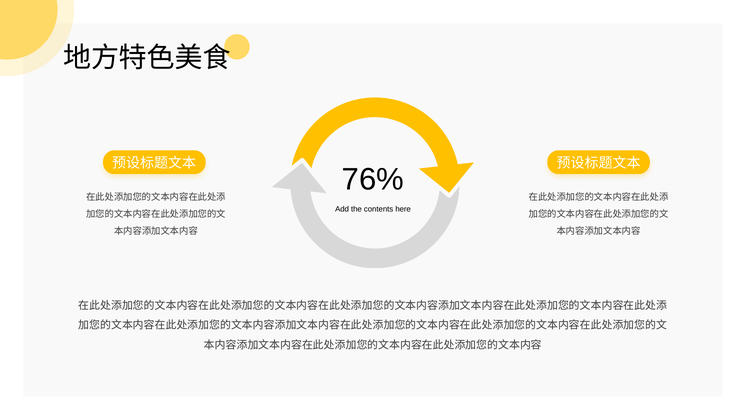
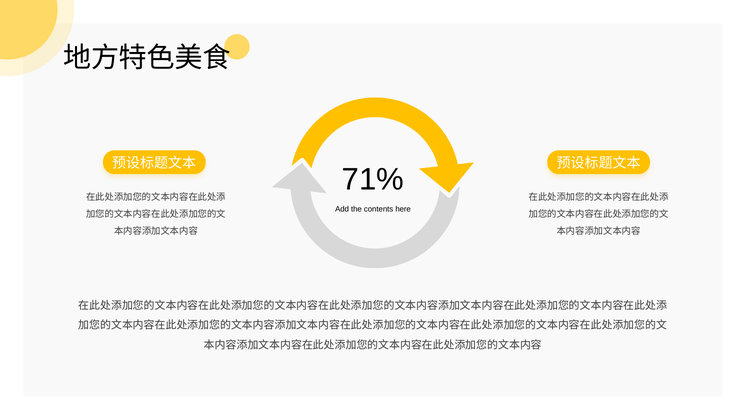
76%: 76% -> 71%
